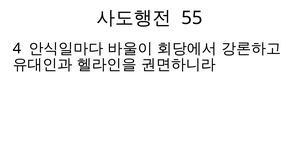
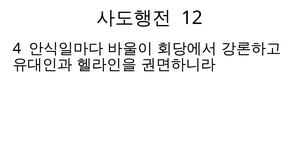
55: 55 -> 12
